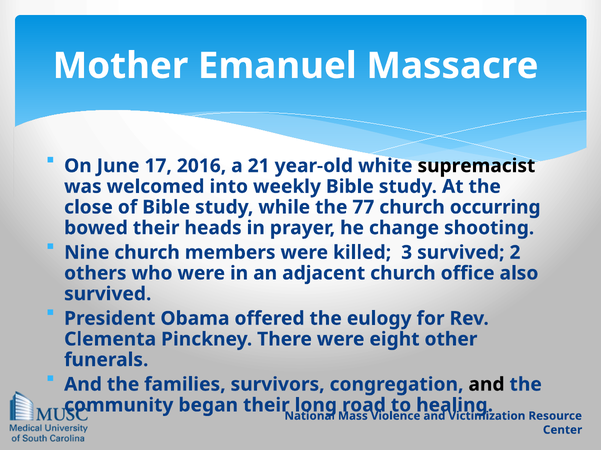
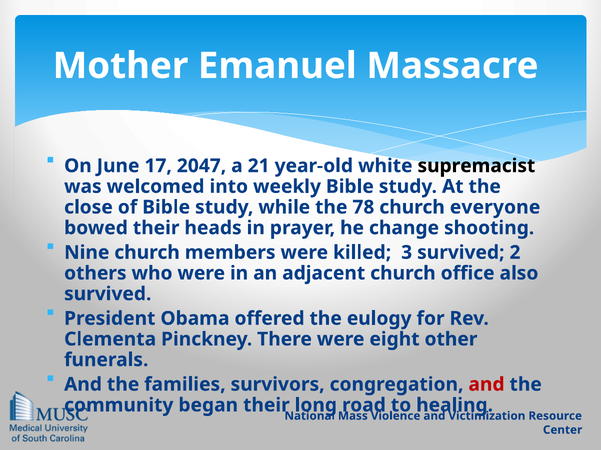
2016: 2016 -> 2047
77: 77 -> 78
occurring: occurring -> everyone
and at (486, 385) colour: black -> red
